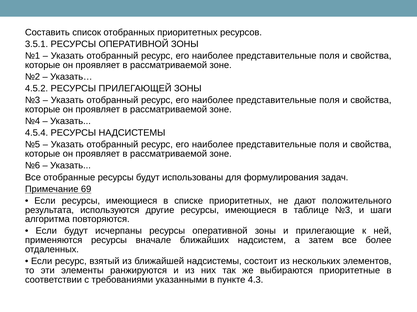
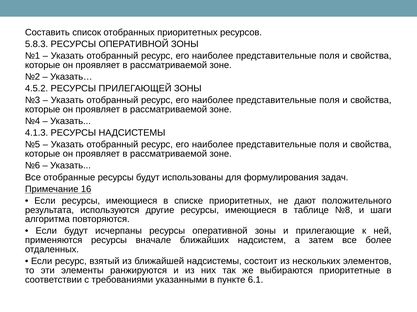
3.5.1: 3.5.1 -> 5.8.3
4.5.4: 4.5.4 -> 4.1.3
69: 69 -> 16
таблице №3: №3 -> №8
4.3: 4.3 -> 6.1
